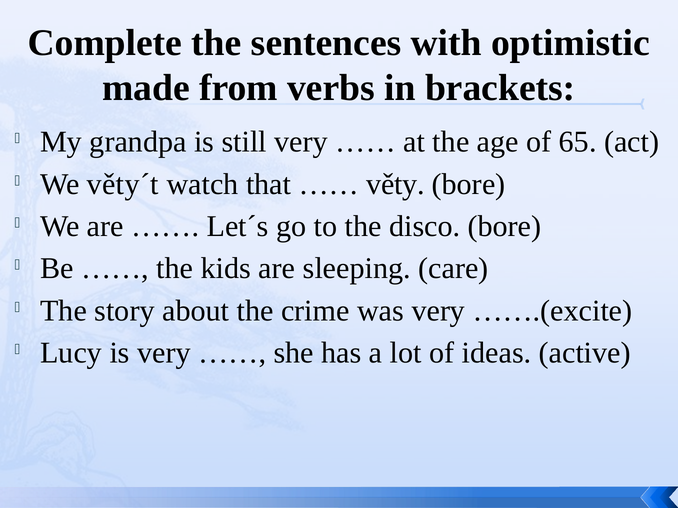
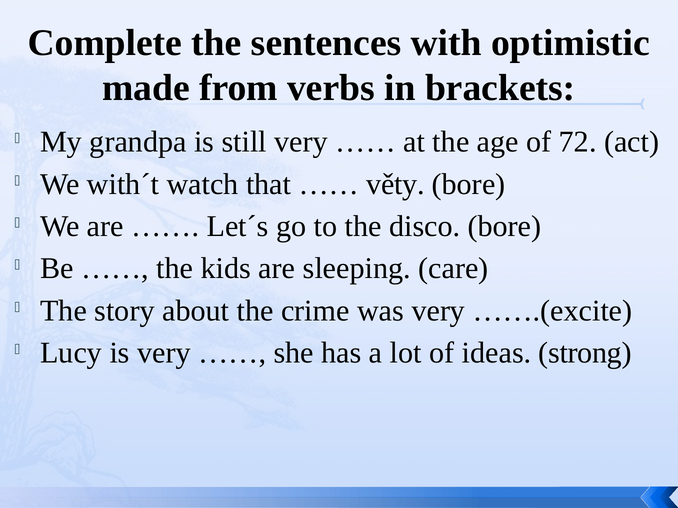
65: 65 -> 72
věty´t: věty´t -> with´t
active: active -> strong
